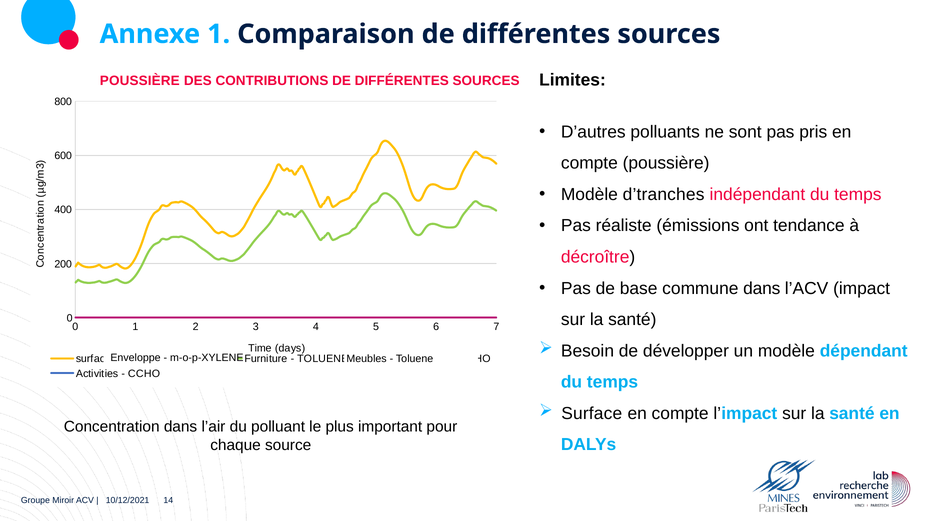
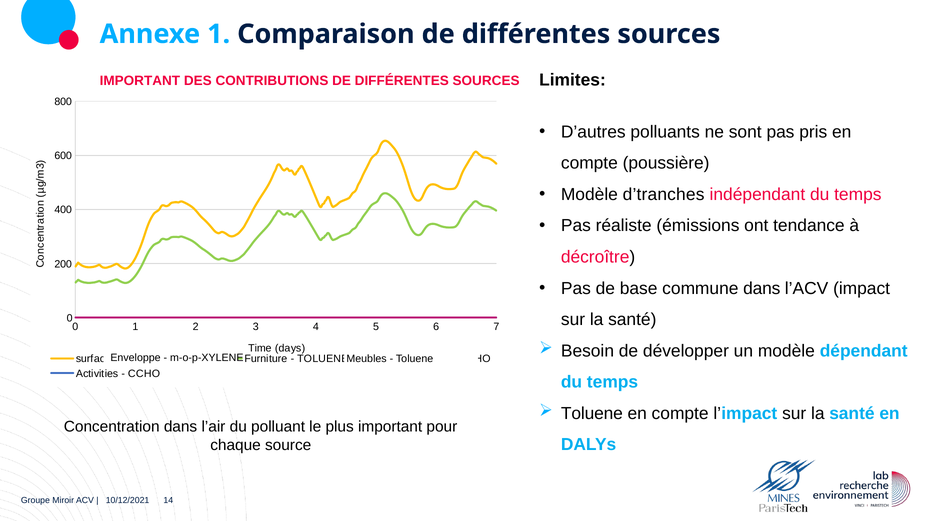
POUSSIÈRE at (140, 81): POUSSIÈRE -> IMPORTANT
Surface at (592, 414): Surface -> Toluene
